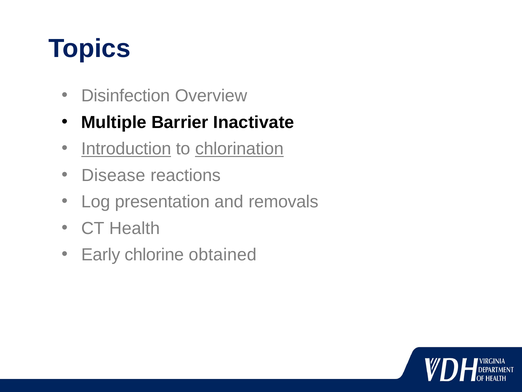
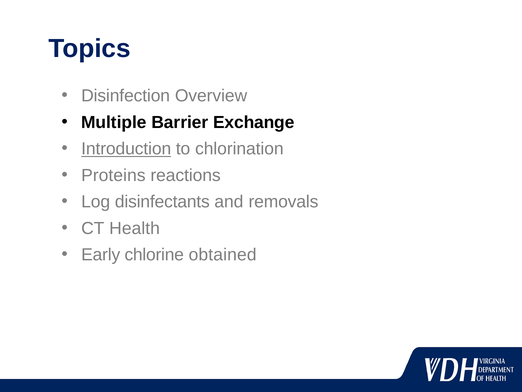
Inactivate: Inactivate -> Exchange
chlorination underline: present -> none
Disease: Disease -> Proteins
presentation: presentation -> disinfectants
